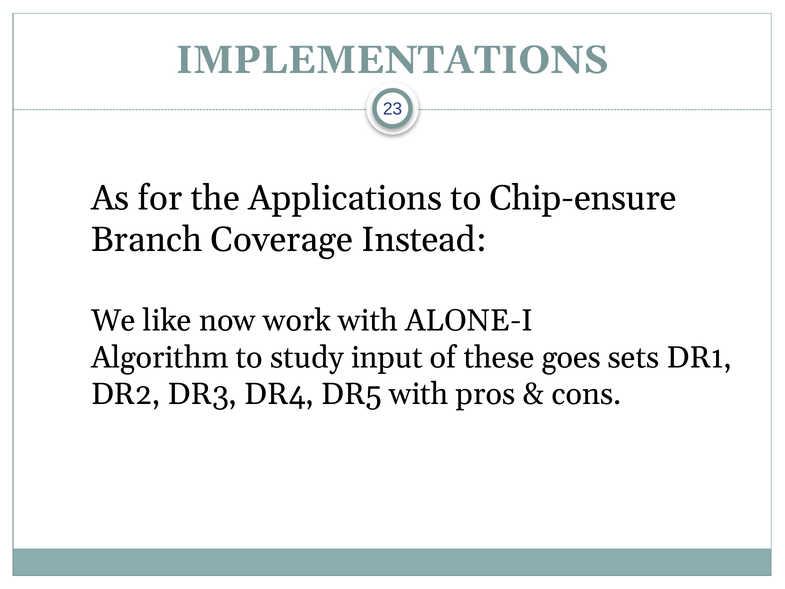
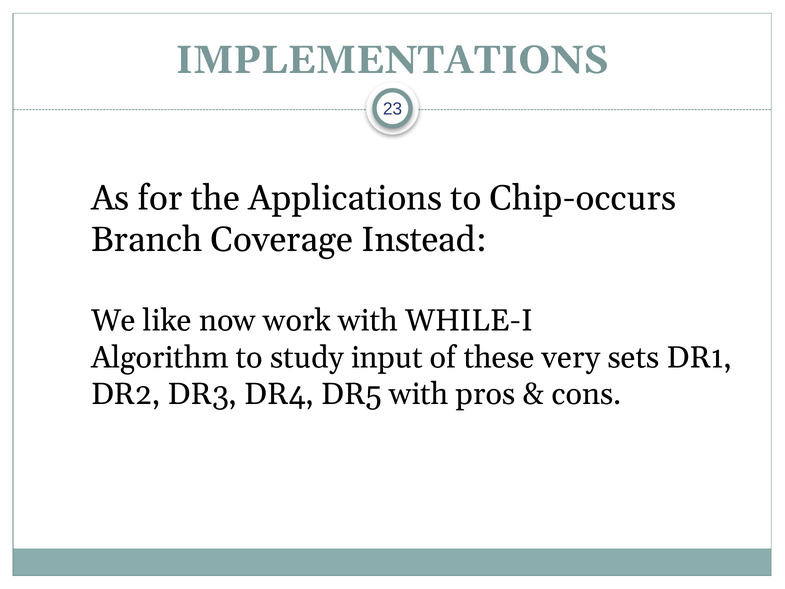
Chip-ensure: Chip-ensure -> Chip-occurs
ALONE-I: ALONE-I -> WHILE-I
goes: goes -> very
